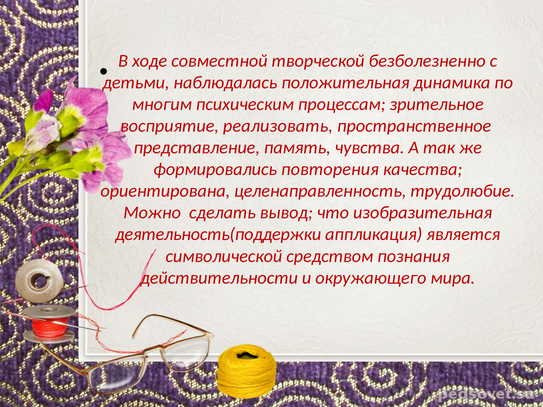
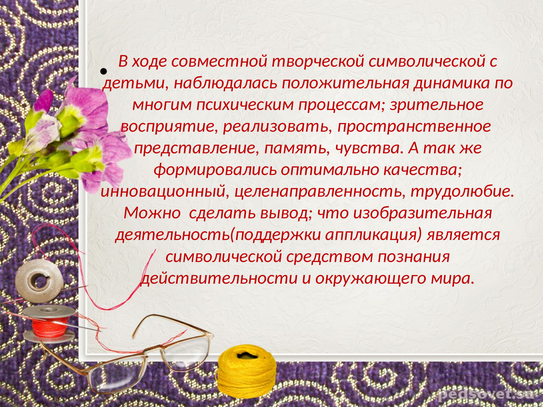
творческой безболезненно: безболезненно -> символической
повторения: повторения -> оптимально
ориентирована: ориентирована -> инновационный
